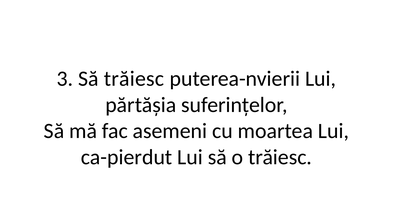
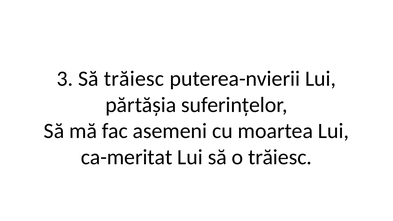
ca-pierdut: ca-pierdut -> ca-meritat
